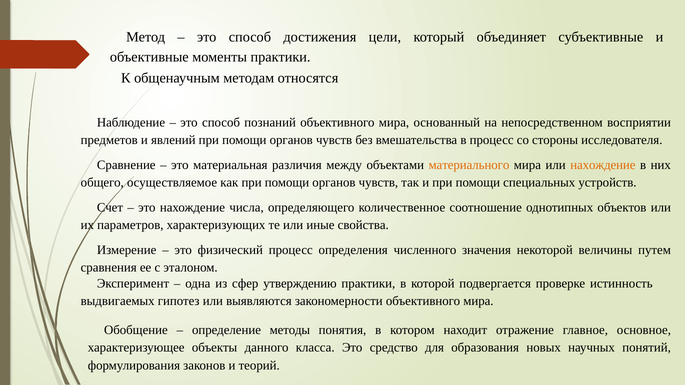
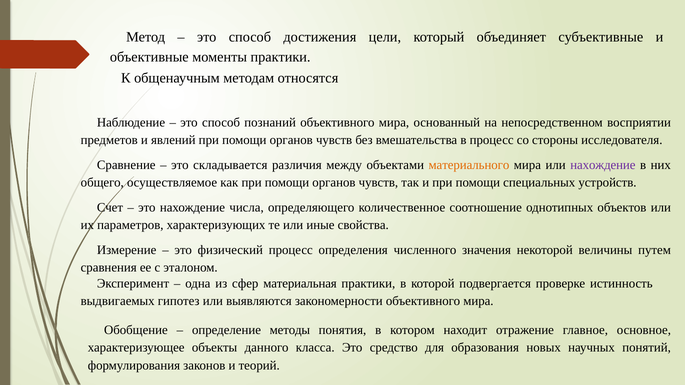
материальная: материальная -> складывается
нахождение at (603, 165) colour: orange -> purple
утверждению: утверждению -> материальная
